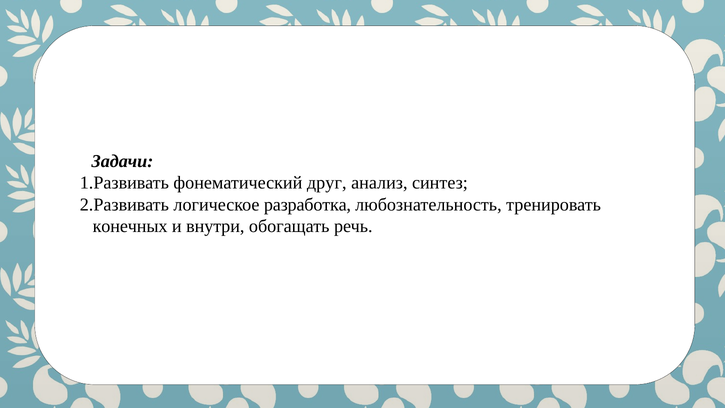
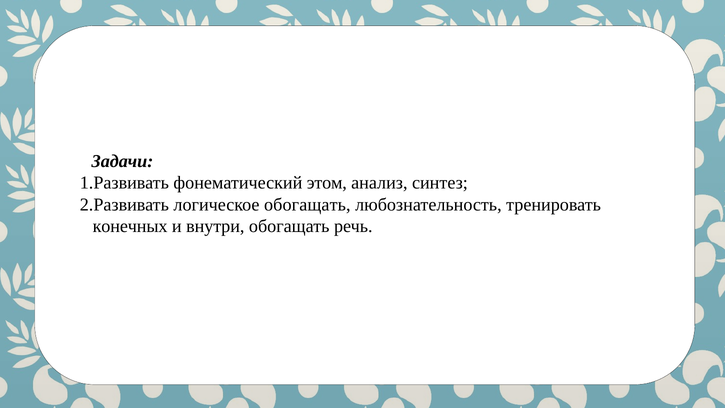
друг: друг -> этом
логическое разработка: разработка -> обогащать
